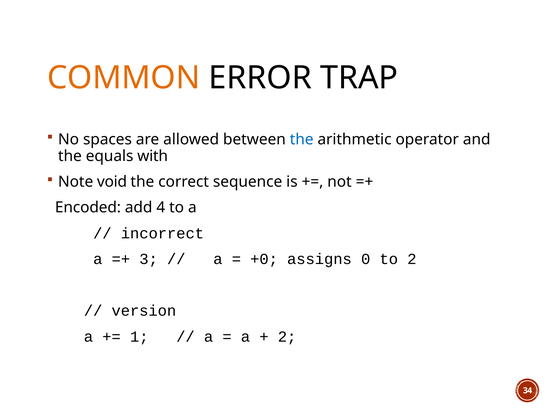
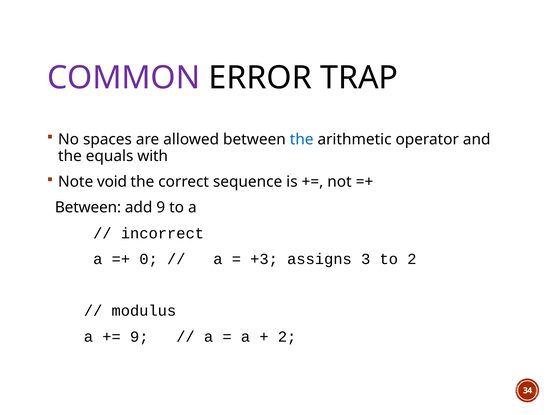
COMMON colour: orange -> purple
Encoded at (88, 207): Encoded -> Between
add 4: 4 -> 9
3: 3 -> 0
+0: +0 -> +3
0: 0 -> 3
version: version -> modulus
1 at (139, 336): 1 -> 9
